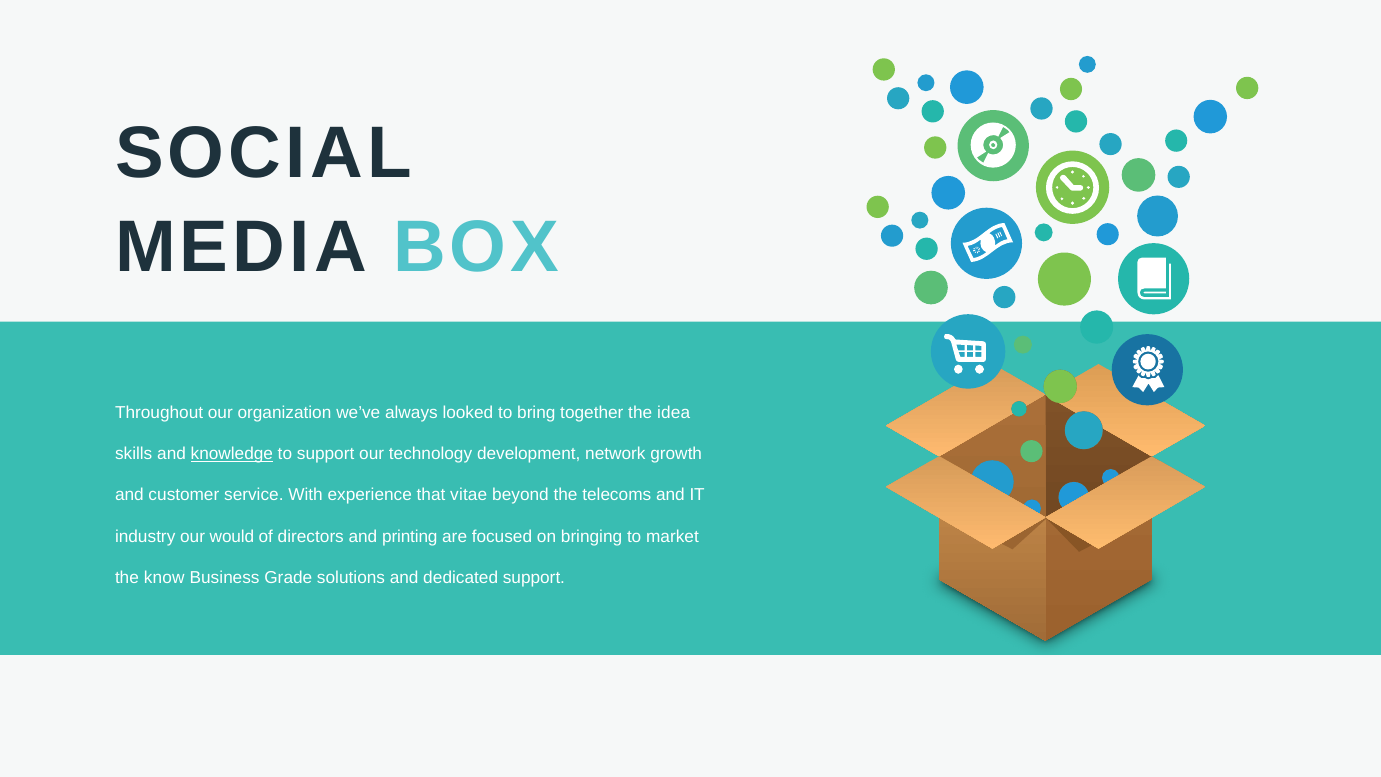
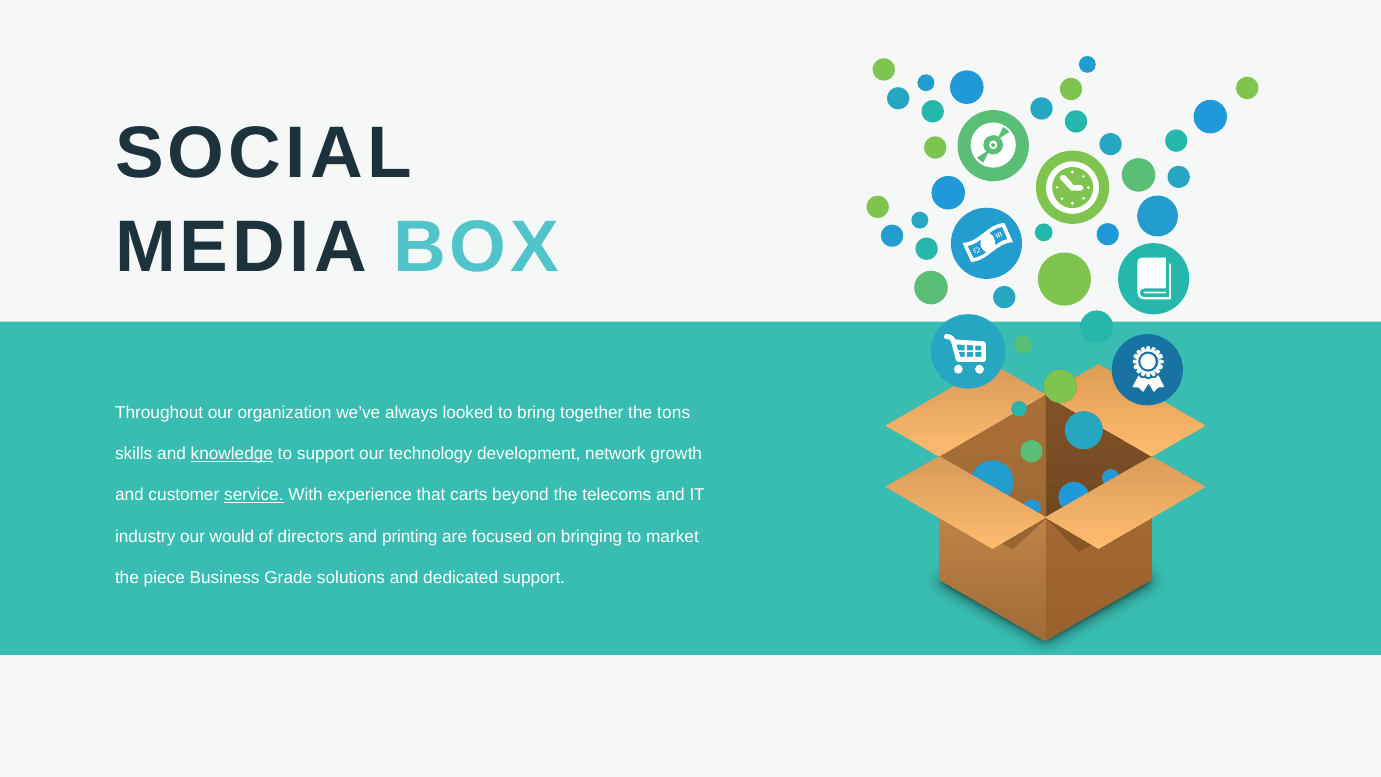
idea: idea -> tons
service underline: none -> present
vitae: vitae -> carts
know: know -> piece
